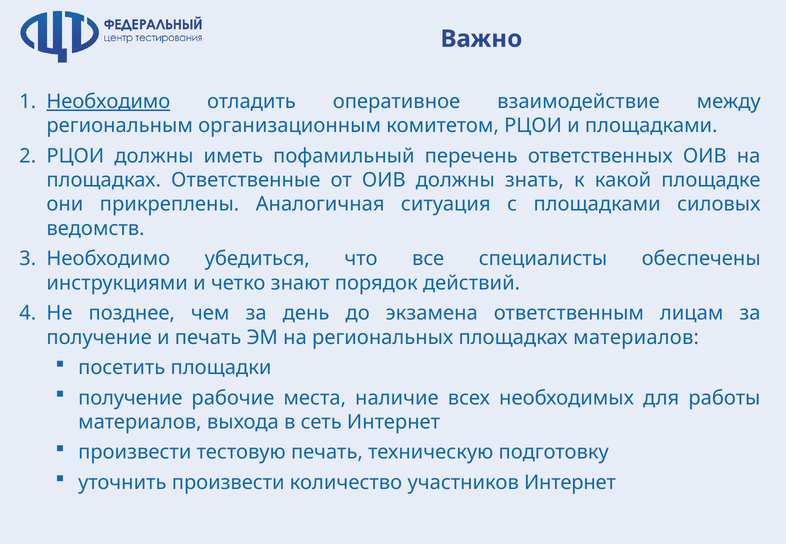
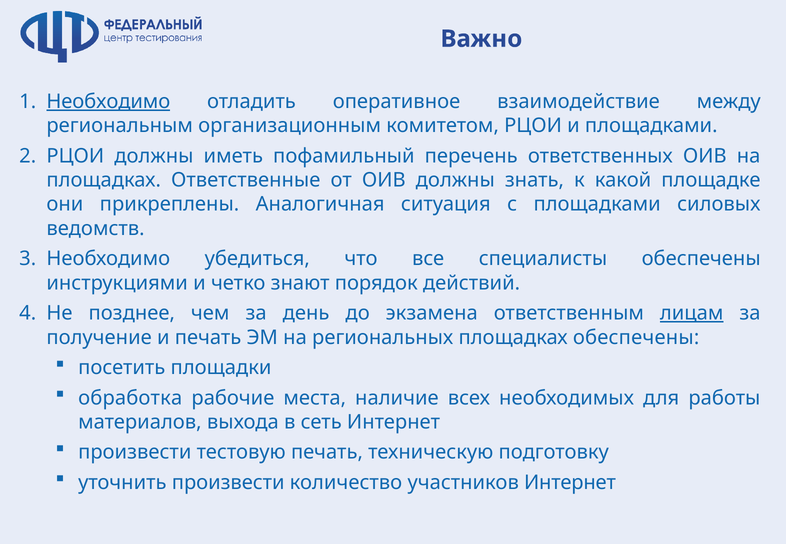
лицам underline: none -> present
площадках материалов: материалов -> обеспечены
получение at (130, 398): получение -> обработка
